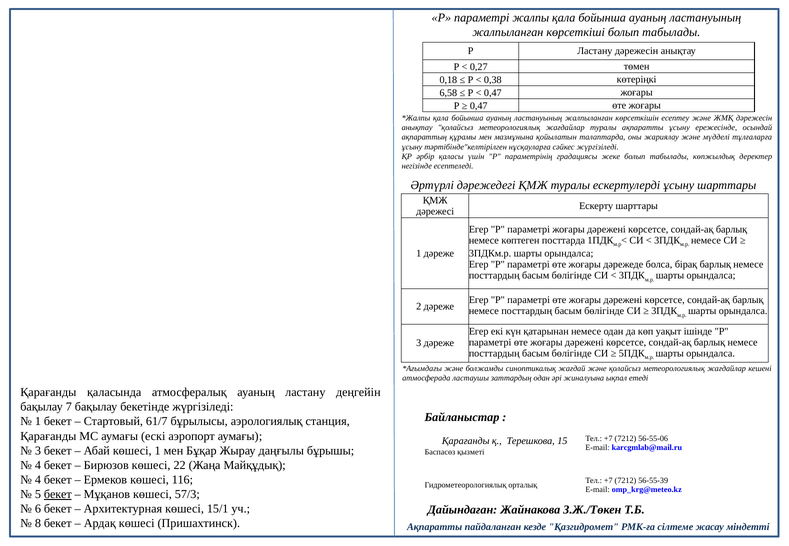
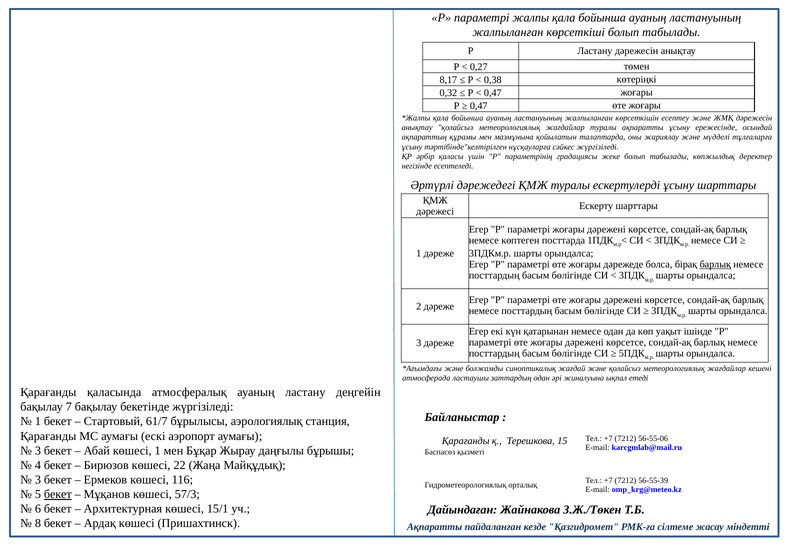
0,18: 0,18 -> 8,17
6,58: 6,58 -> 0,32
барлық at (715, 265) underline: none -> present
4 at (38, 480): 4 -> 3
